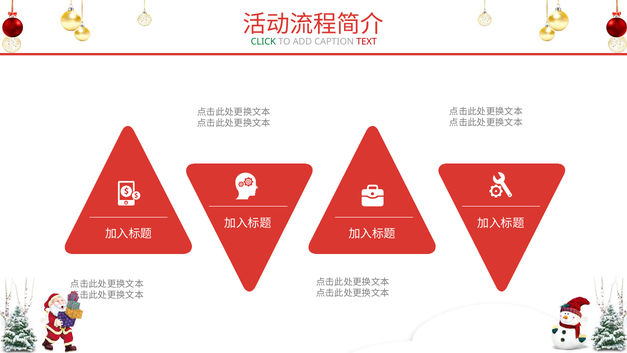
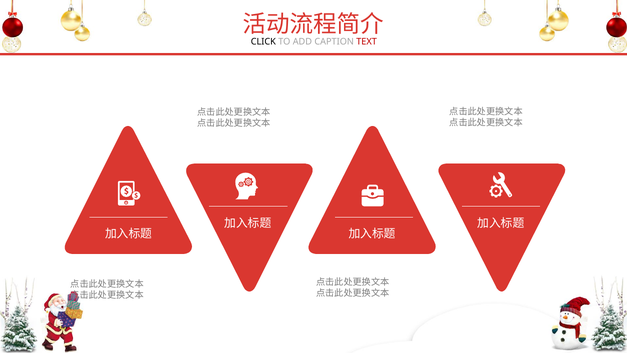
CLICK colour: green -> black
